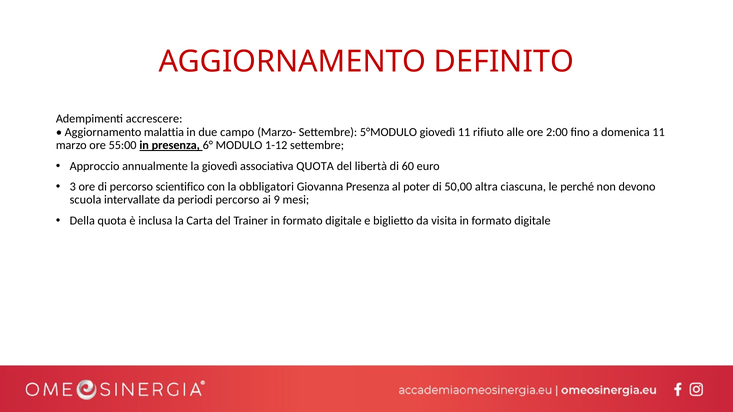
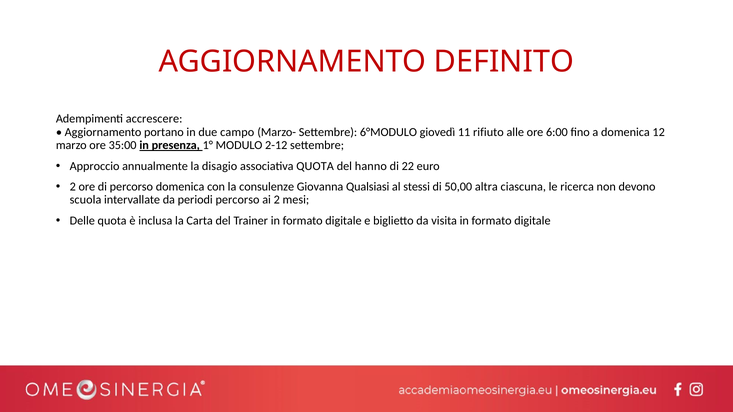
malattia: malattia -> portano
5°MODULO: 5°MODULO -> 6°MODULO
2:00: 2:00 -> 6:00
domenica 11: 11 -> 12
55:00: 55:00 -> 35:00
6°: 6° -> 1°
1-12: 1-12 -> 2-12
la giovedì: giovedì -> disagio
libertà: libertà -> hanno
60: 60 -> 22
3 at (73, 187): 3 -> 2
percorso scientifico: scientifico -> domenica
obbligatori: obbligatori -> consulenze
Giovanna Presenza: Presenza -> Qualsiasi
poter: poter -> stessi
perché: perché -> ricerca
ai 9: 9 -> 2
Della: Della -> Delle
